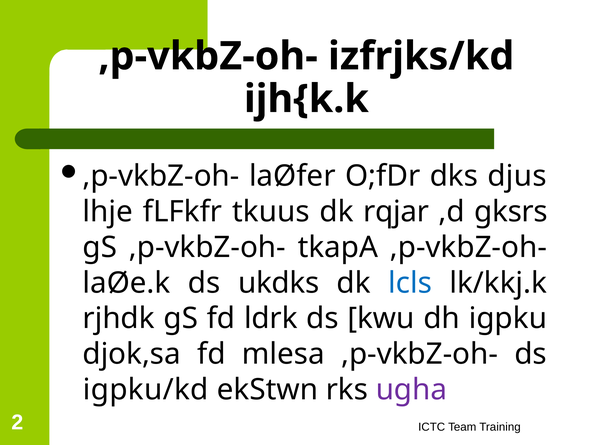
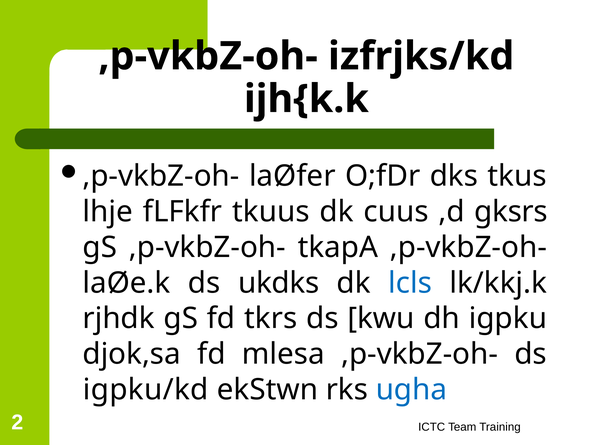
djus: djus -> tkus
rqjar: rqjar -> cuus
ldrk: ldrk -> tkrs
ugha colour: purple -> blue
